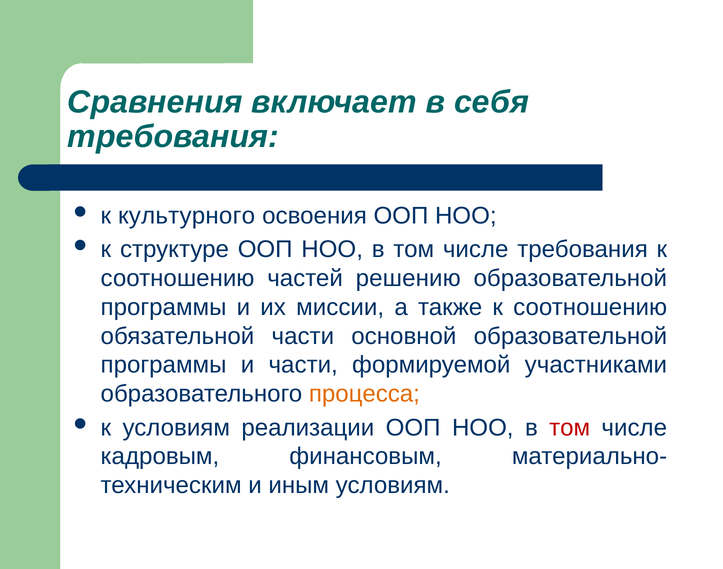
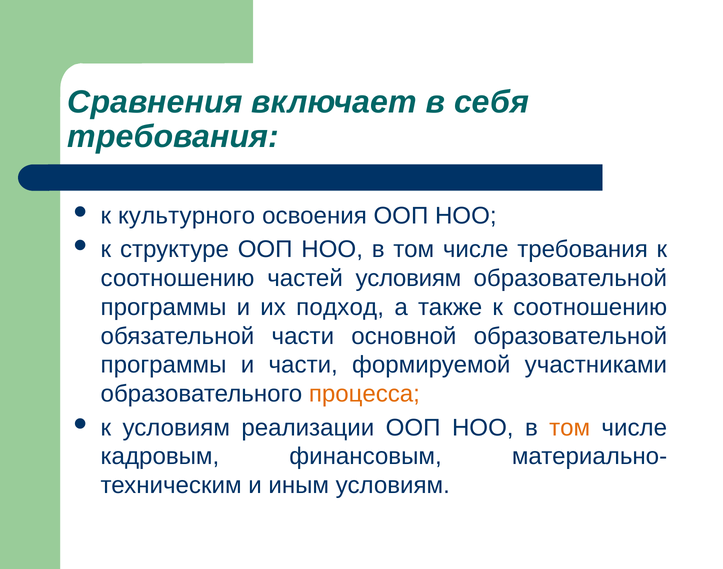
частей решению: решению -> условиям
миссии: миссии -> подход
том at (570, 428) colour: red -> orange
